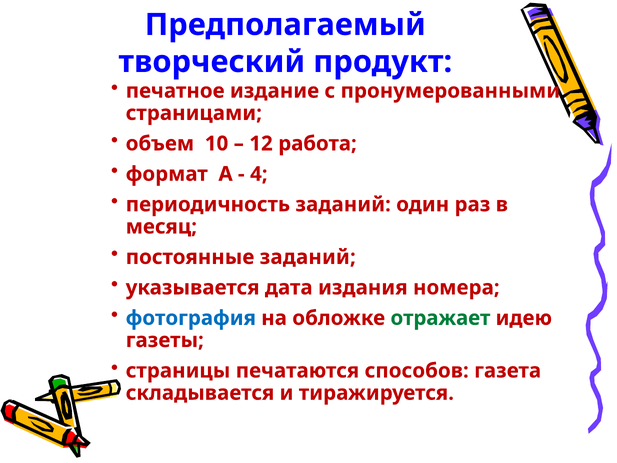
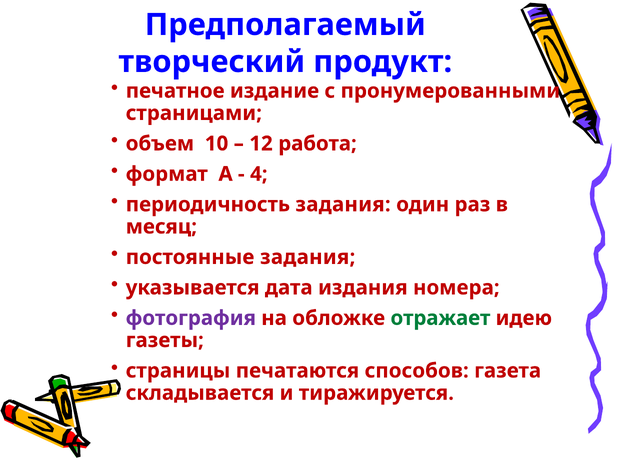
периодичность заданий: заданий -> задания
постоянные заданий: заданий -> задания
фотография colour: blue -> purple
